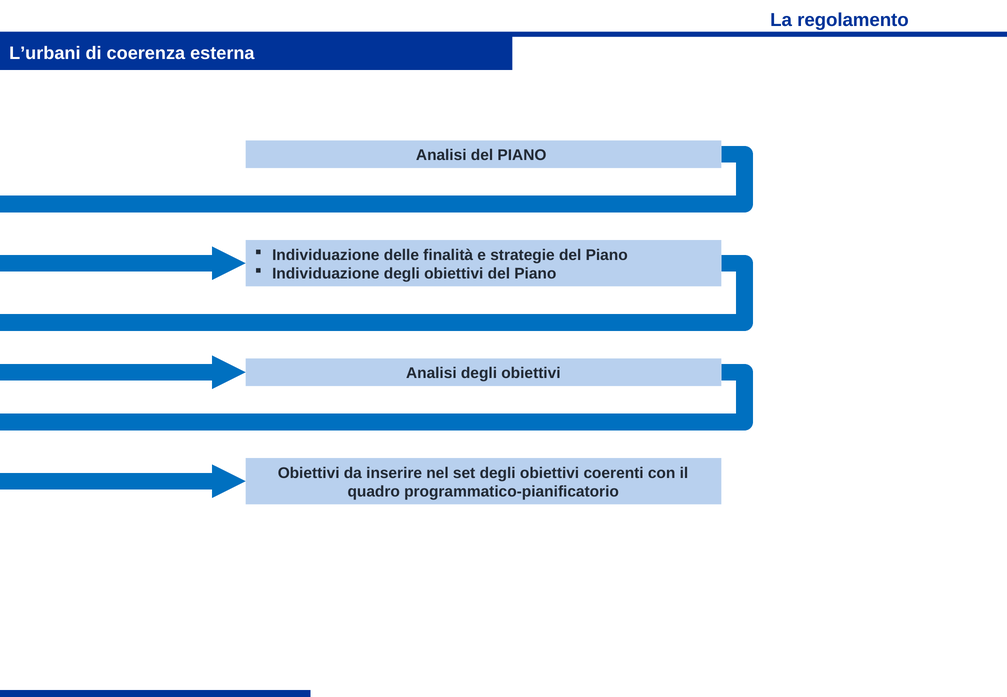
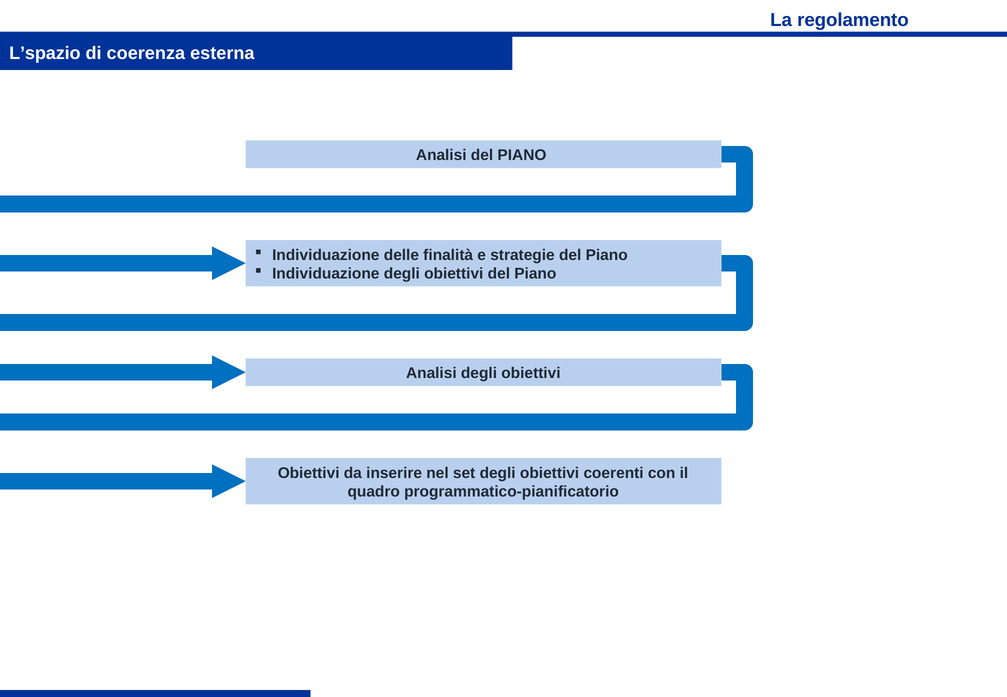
L’urbani: L’urbani -> L’spazio
